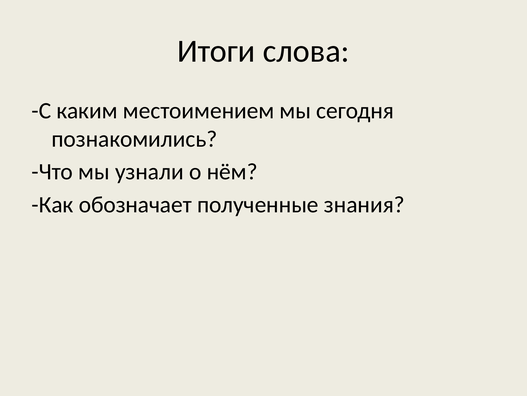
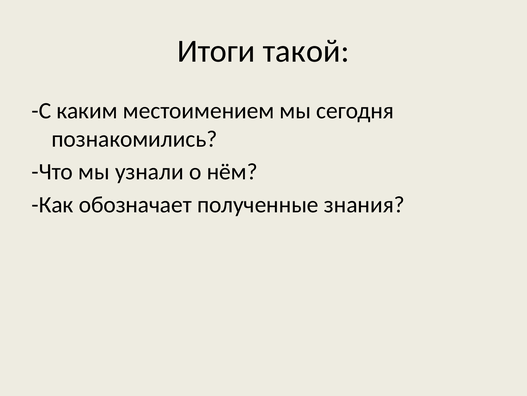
слова: слова -> такой
